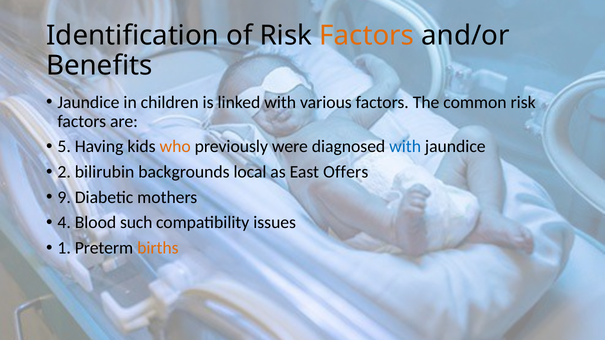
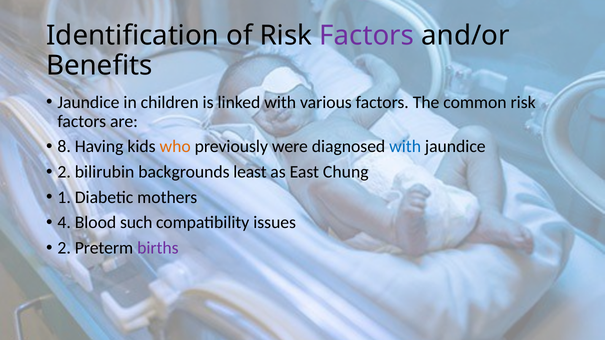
Factors at (367, 36) colour: orange -> purple
5: 5 -> 8
local: local -> least
Offers: Offers -> Chung
9: 9 -> 1
1 at (64, 248): 1 -> 2
births colour: orange -> purple
